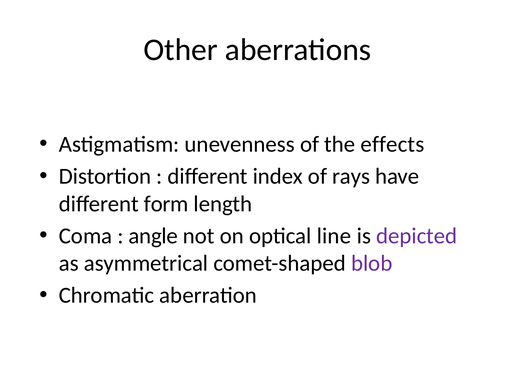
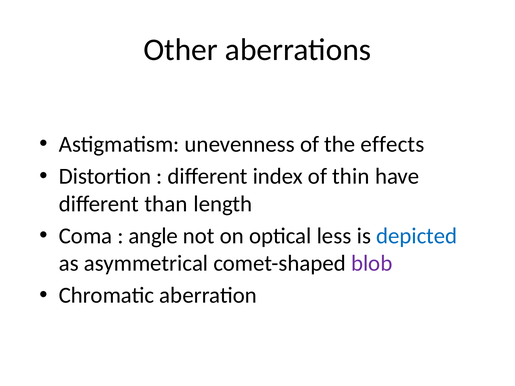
rays: rays -> thin
form: form -> than
line: line -> less
depicted colour: purple -> blue
